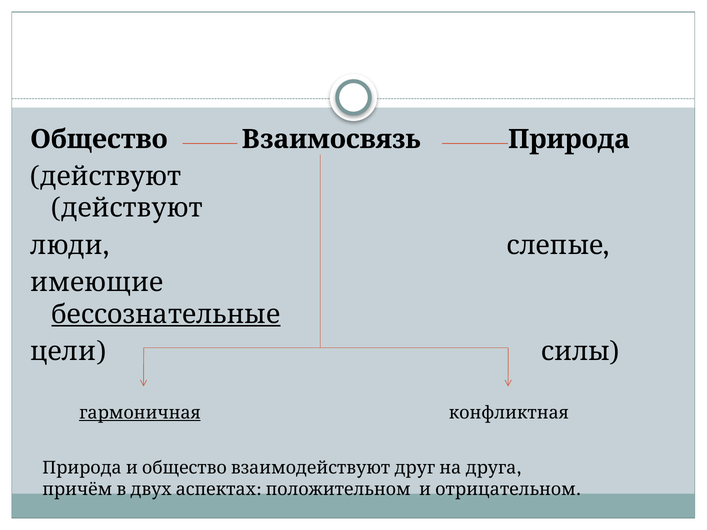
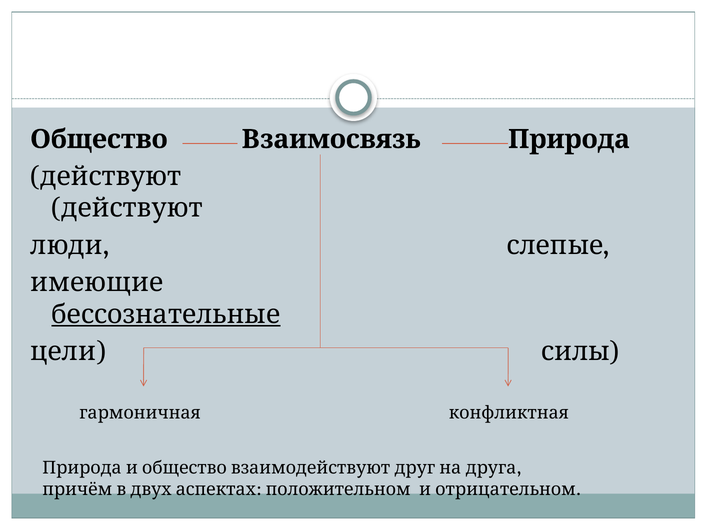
гармоничная underline: present -> none
